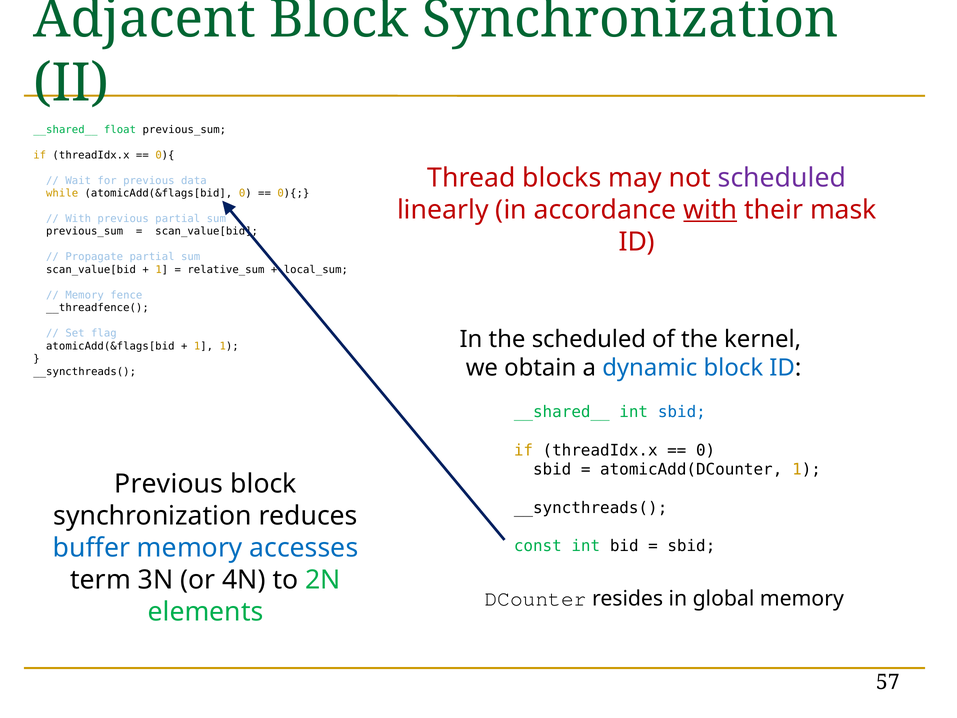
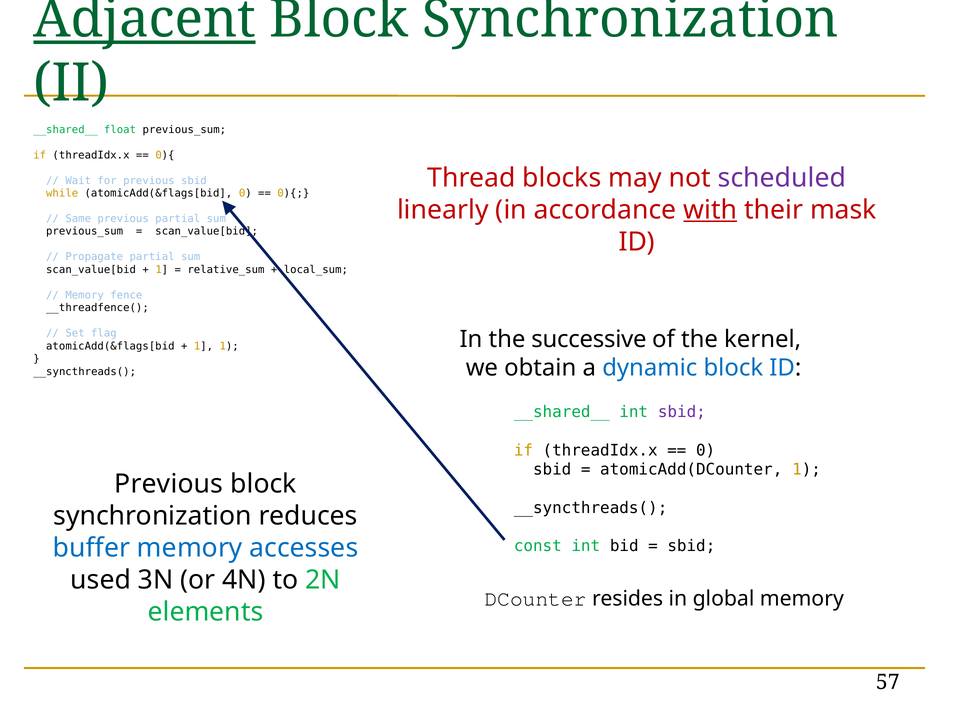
Adjacent underline: none -> present
previous data: data -> sbid
With at (78, 219): With -> Same
the scheduled: scheduled -> successive
sbid at (682, 412) colour: blue -> purple
term: term -> used
